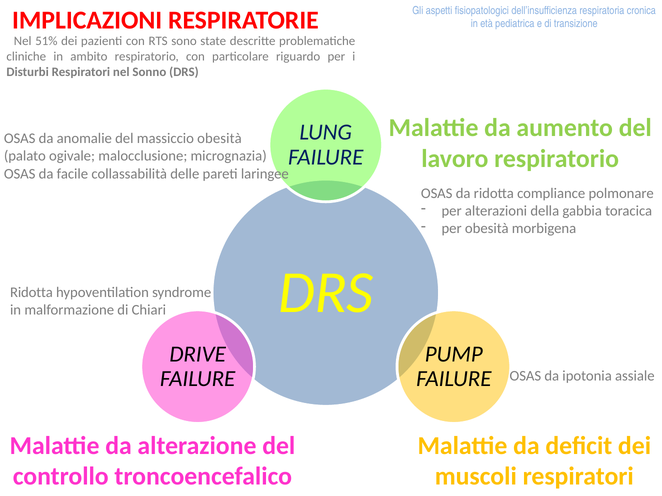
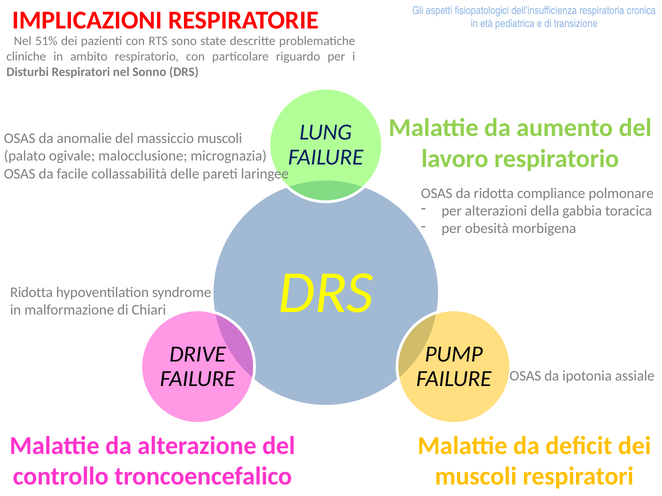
massiccio obesità: obesità -> muscoli
